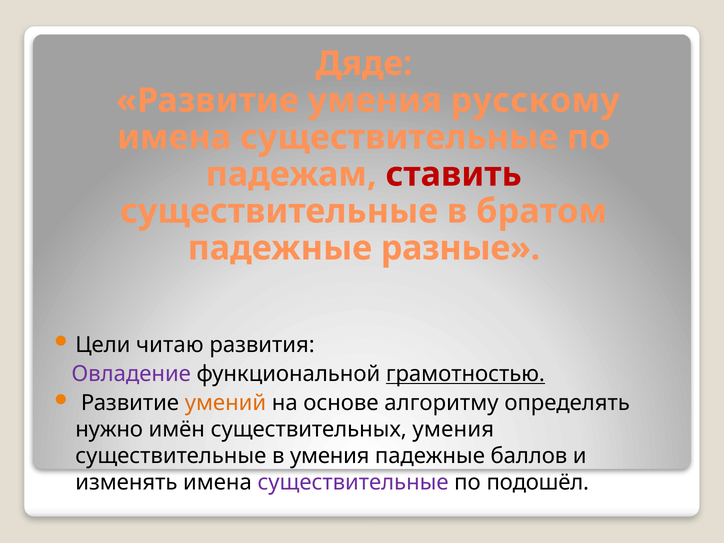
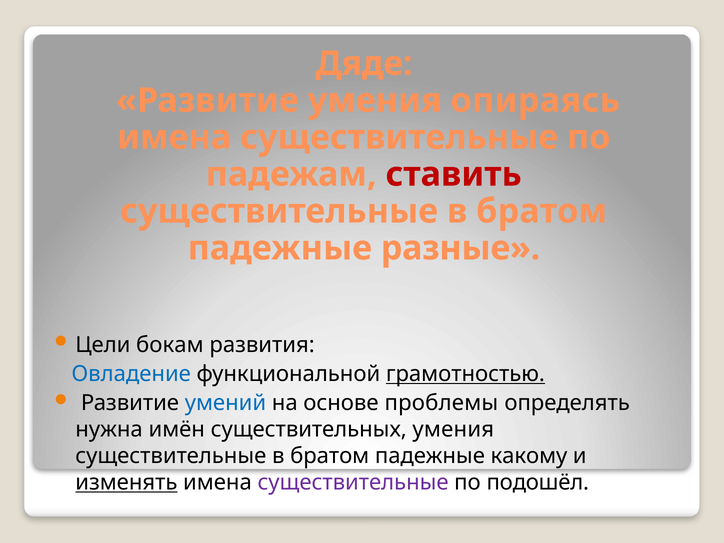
русскому: русскому -> опираясь
читаю: читаю -> бокам
Овладение colour: purple -> blue
умений colour: orange -> blue
алгоритму: алгоритму -> проблемы
нужно: нужно -> нужна
умения at (330, 456): умения -> братом
баллов: баллов -> какому
изменять underline: none -> present
